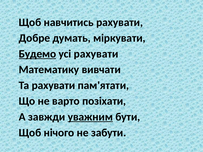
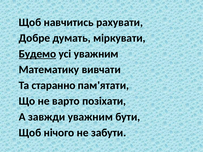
усі рахувати: рахувати -> уважним
Та рахувати: рахувати -> старанно
уважним at (90, 117) underline: present -> none
